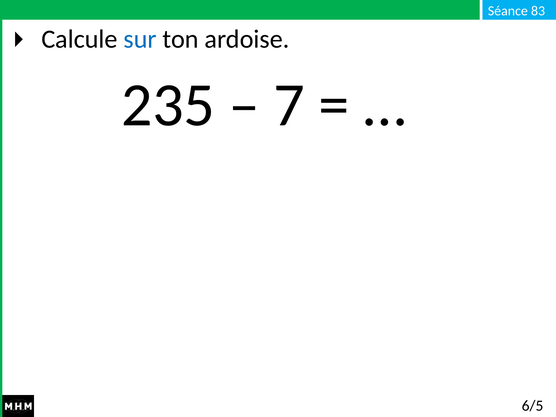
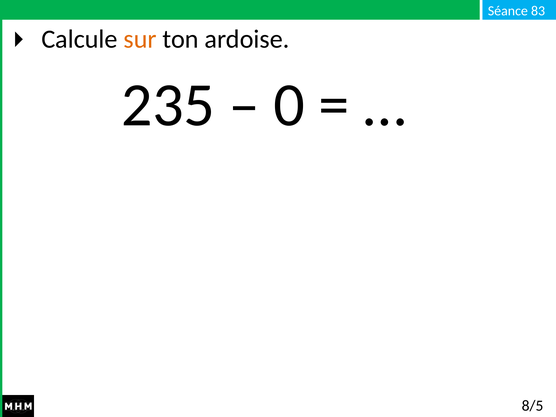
sur colour: blue -> orange
7: 7 -> 0
6/5: 6/5 -> 8/5
